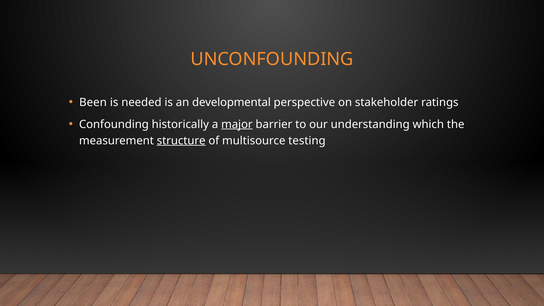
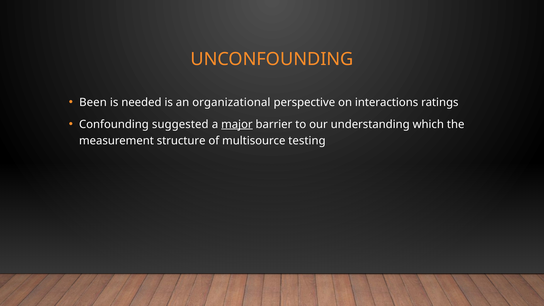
developmental: developmental -> organizational
stakeholder: stakeholder -> interactions
historically: historically -> suggested
structure underline: present -> none
